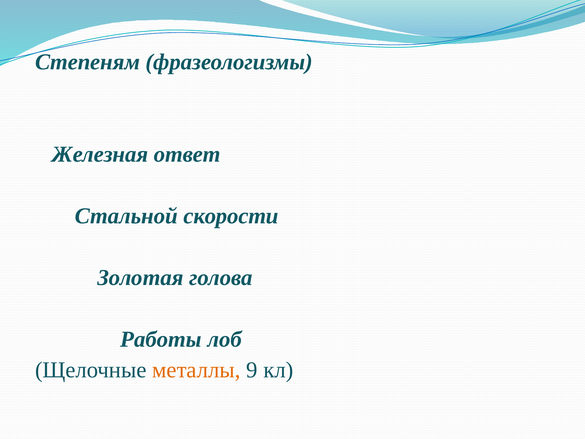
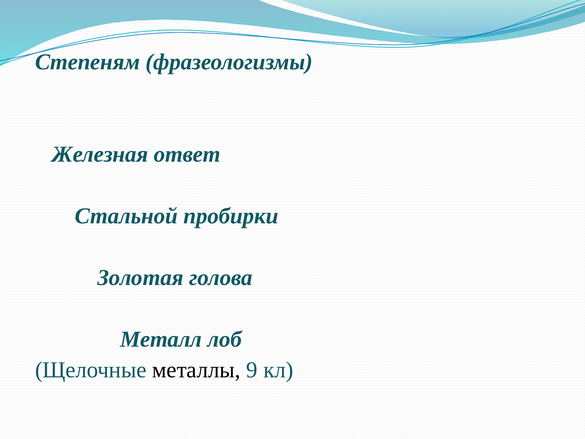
скорости: скорости -> пробирки
Работы: Работы -> Металл
металлы colour: orange -> black
